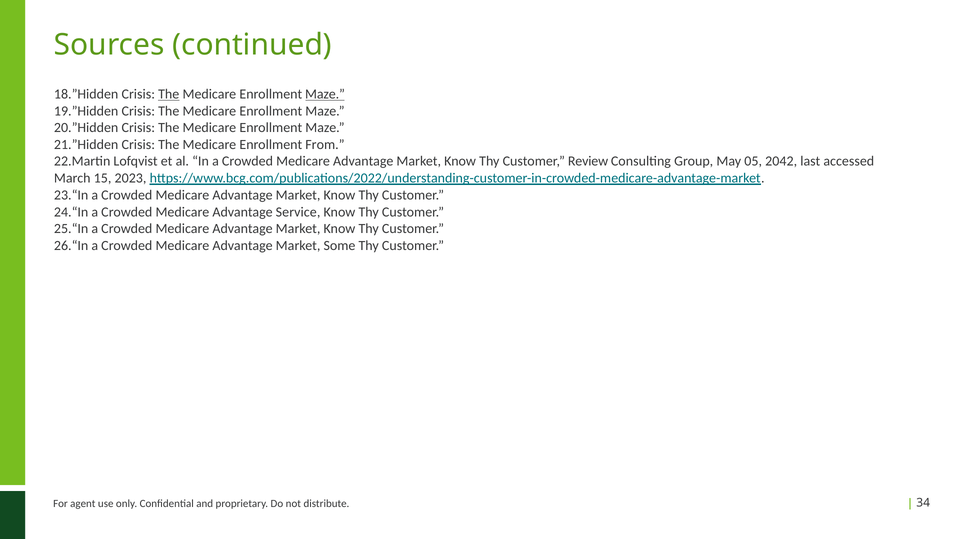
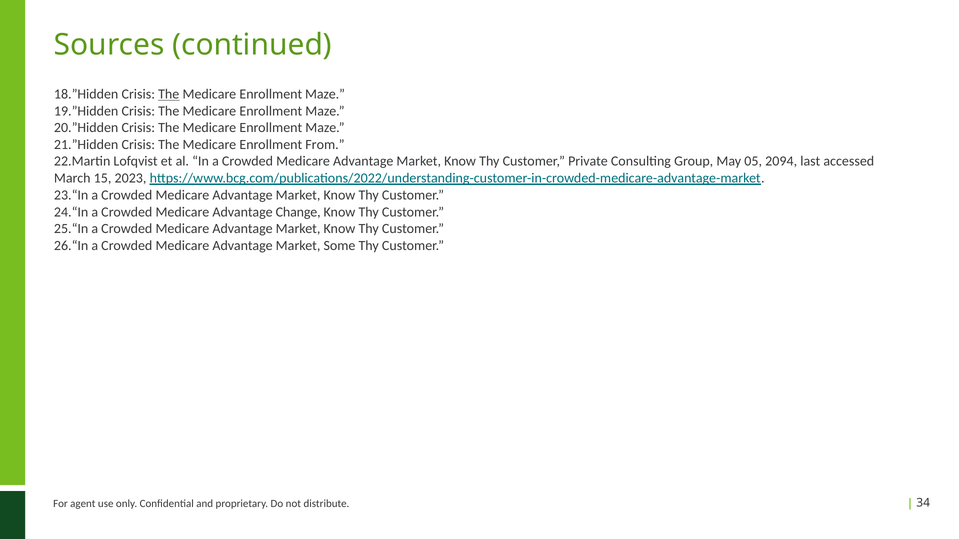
Maze at (325, 94) underline: present -> none
Review: Review -> Private
2042: 2042 -> 2094
Service: Service -> Change
